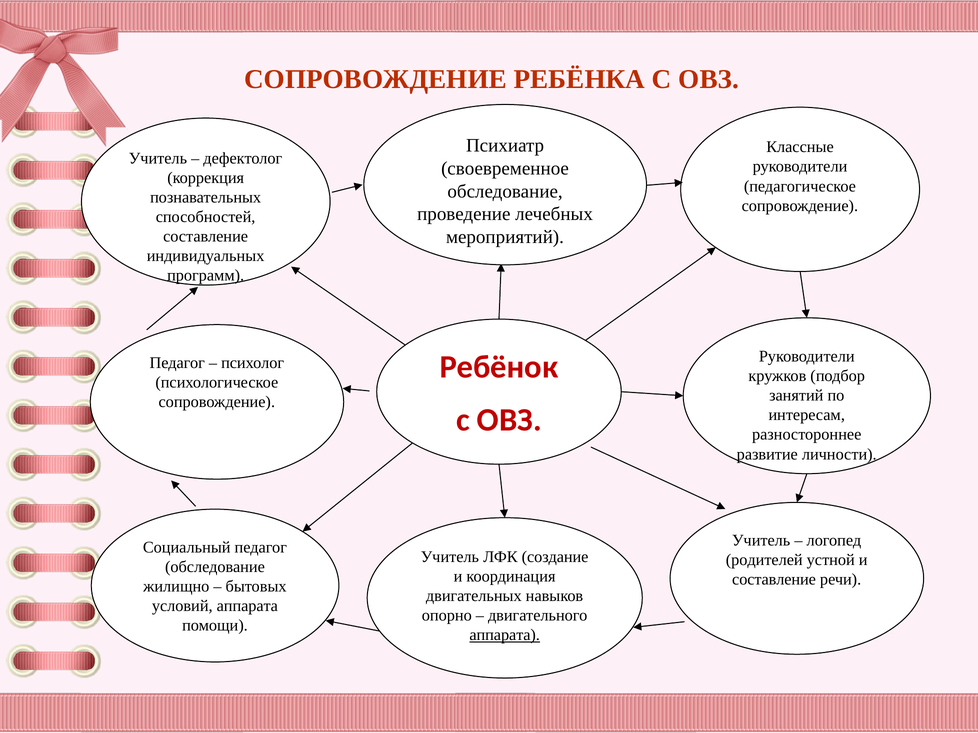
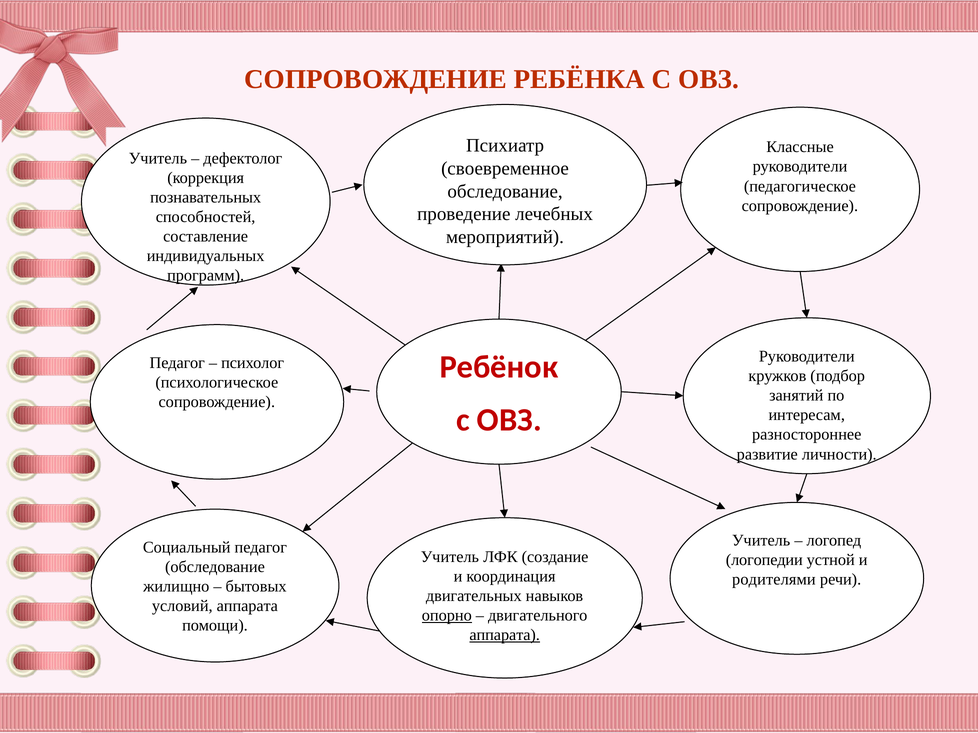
родителей: родителей -> логопедии
составление at (774, 580): составление -> родителями
опорно underline: none -> present
